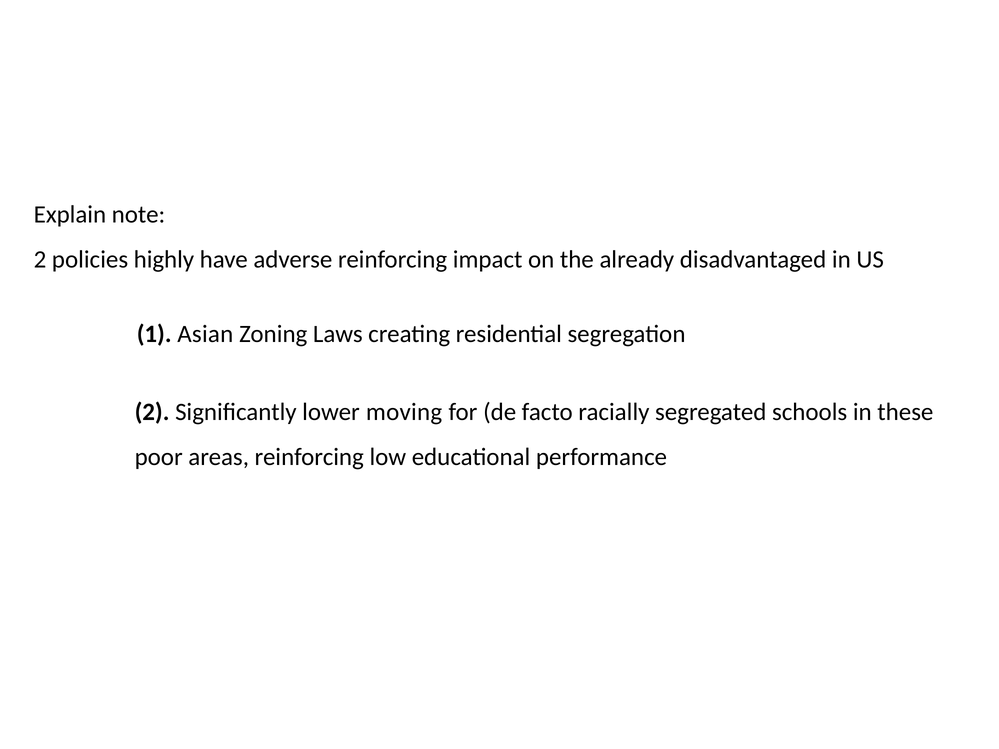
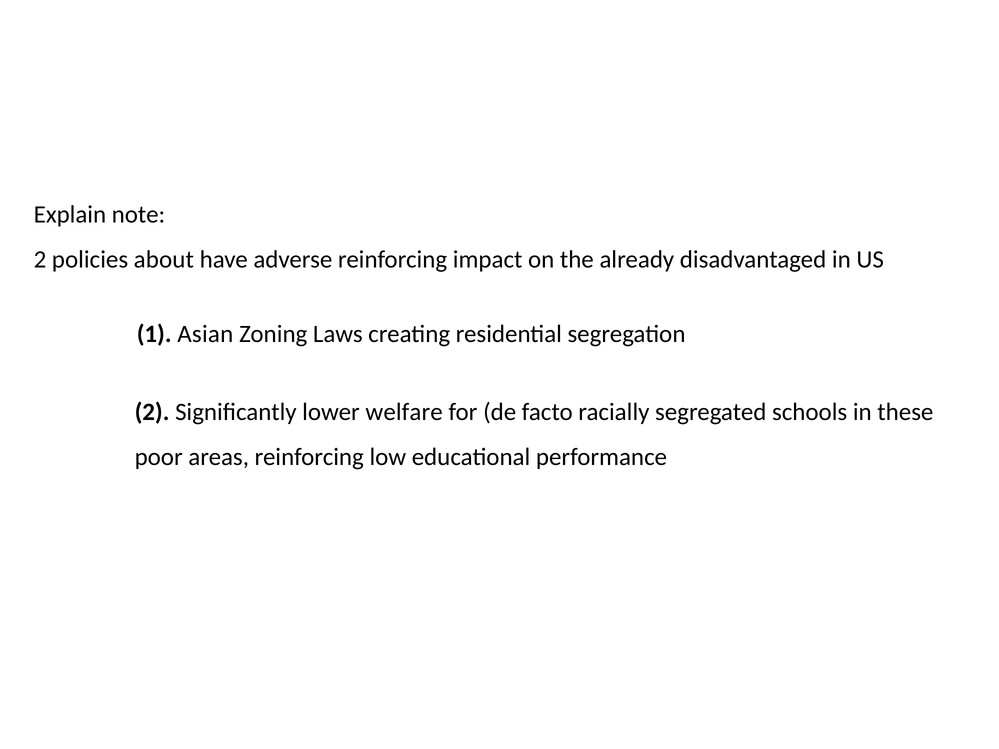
highly: highly -> about
moving: moving -> welfare
